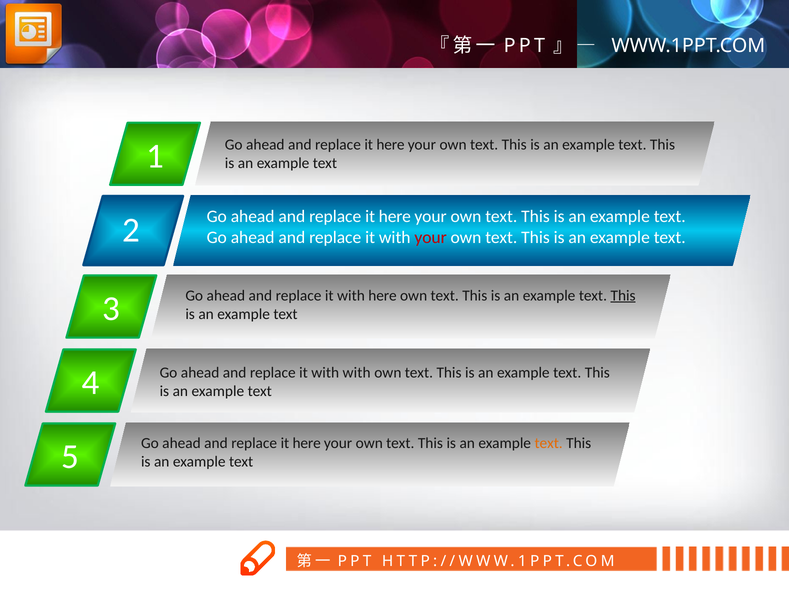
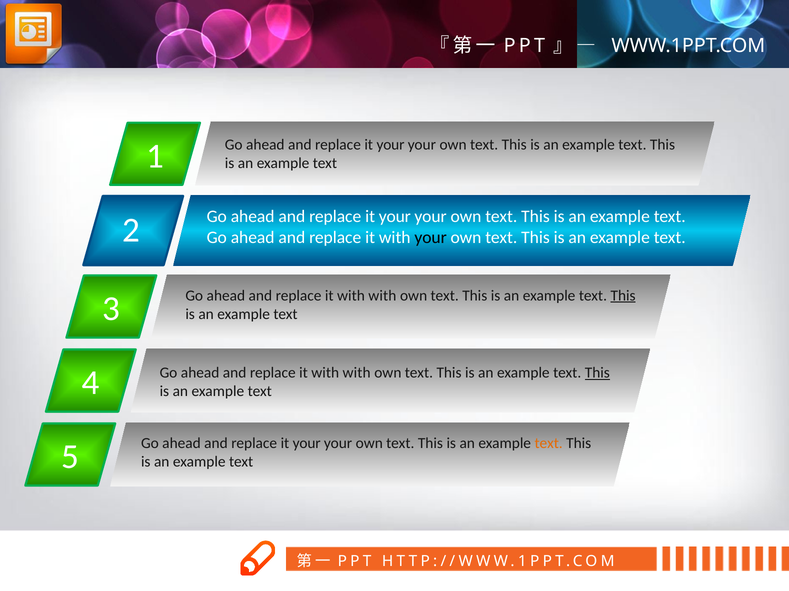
here at (390, 145): here -> your
here at (395, 217): here -> your
your at (431, 238) colour: red -> black
here at (382, 296): here -> with
This at (597, 373) underline: none -> present
here at (307, 444): here -> your
